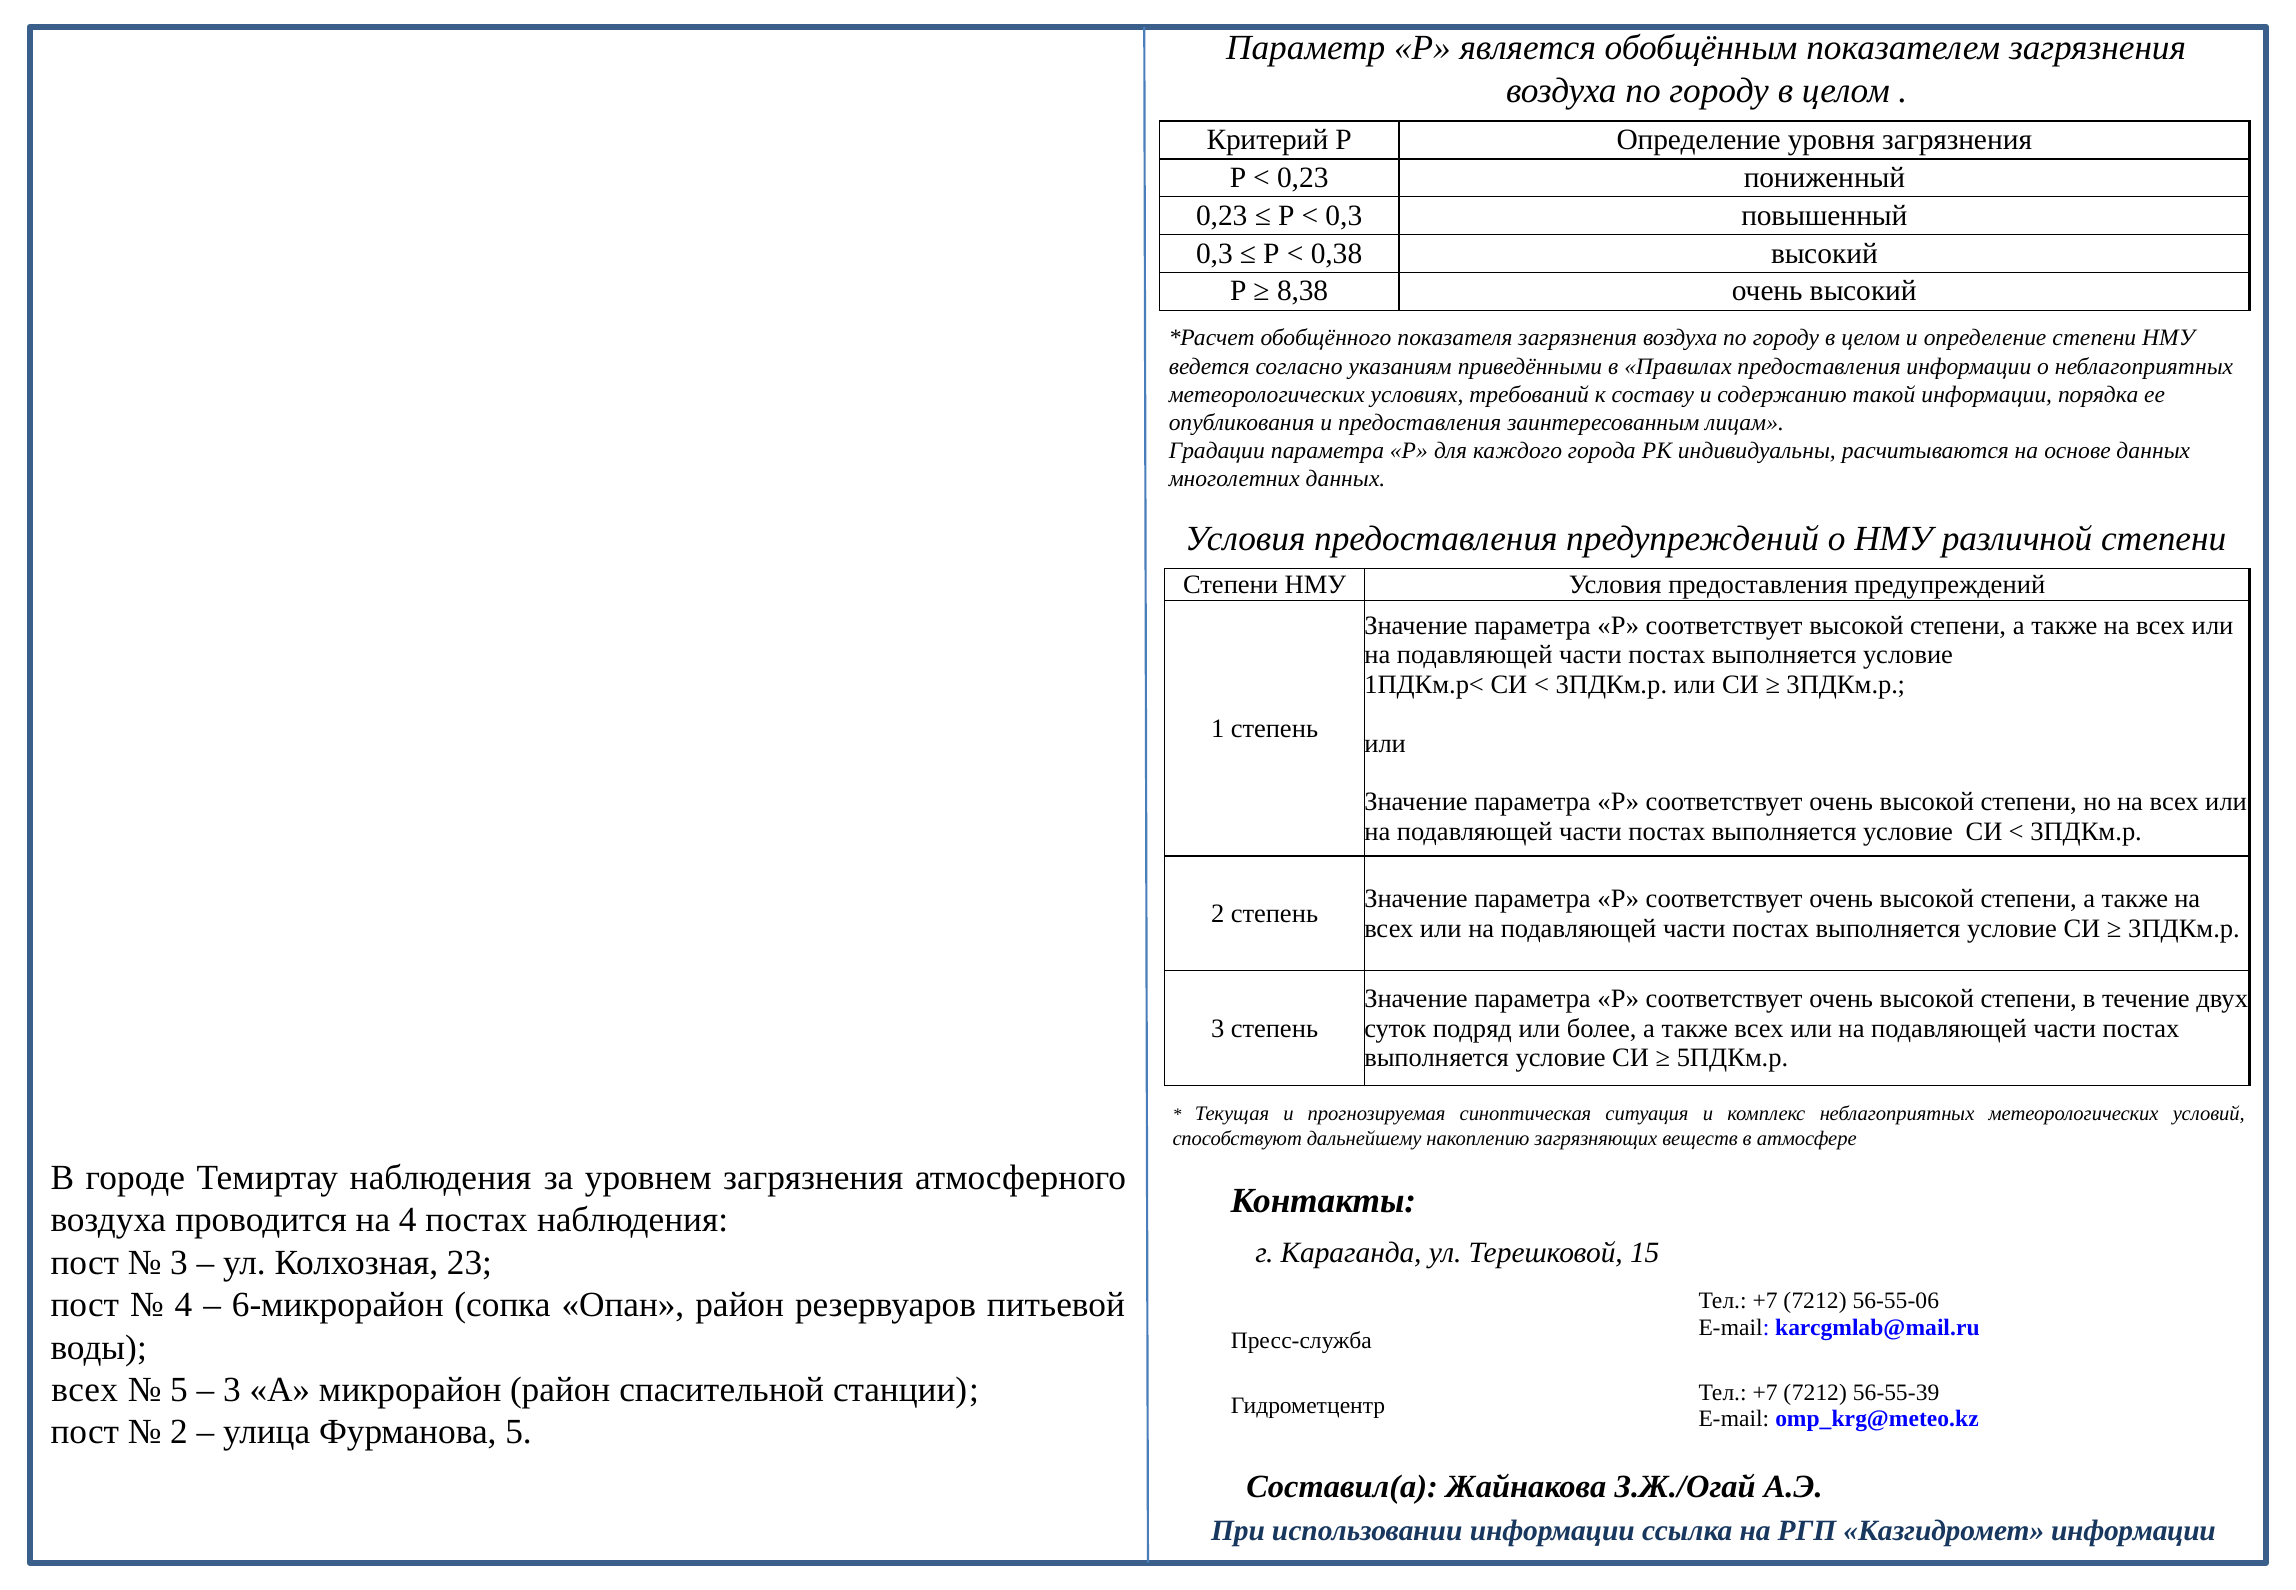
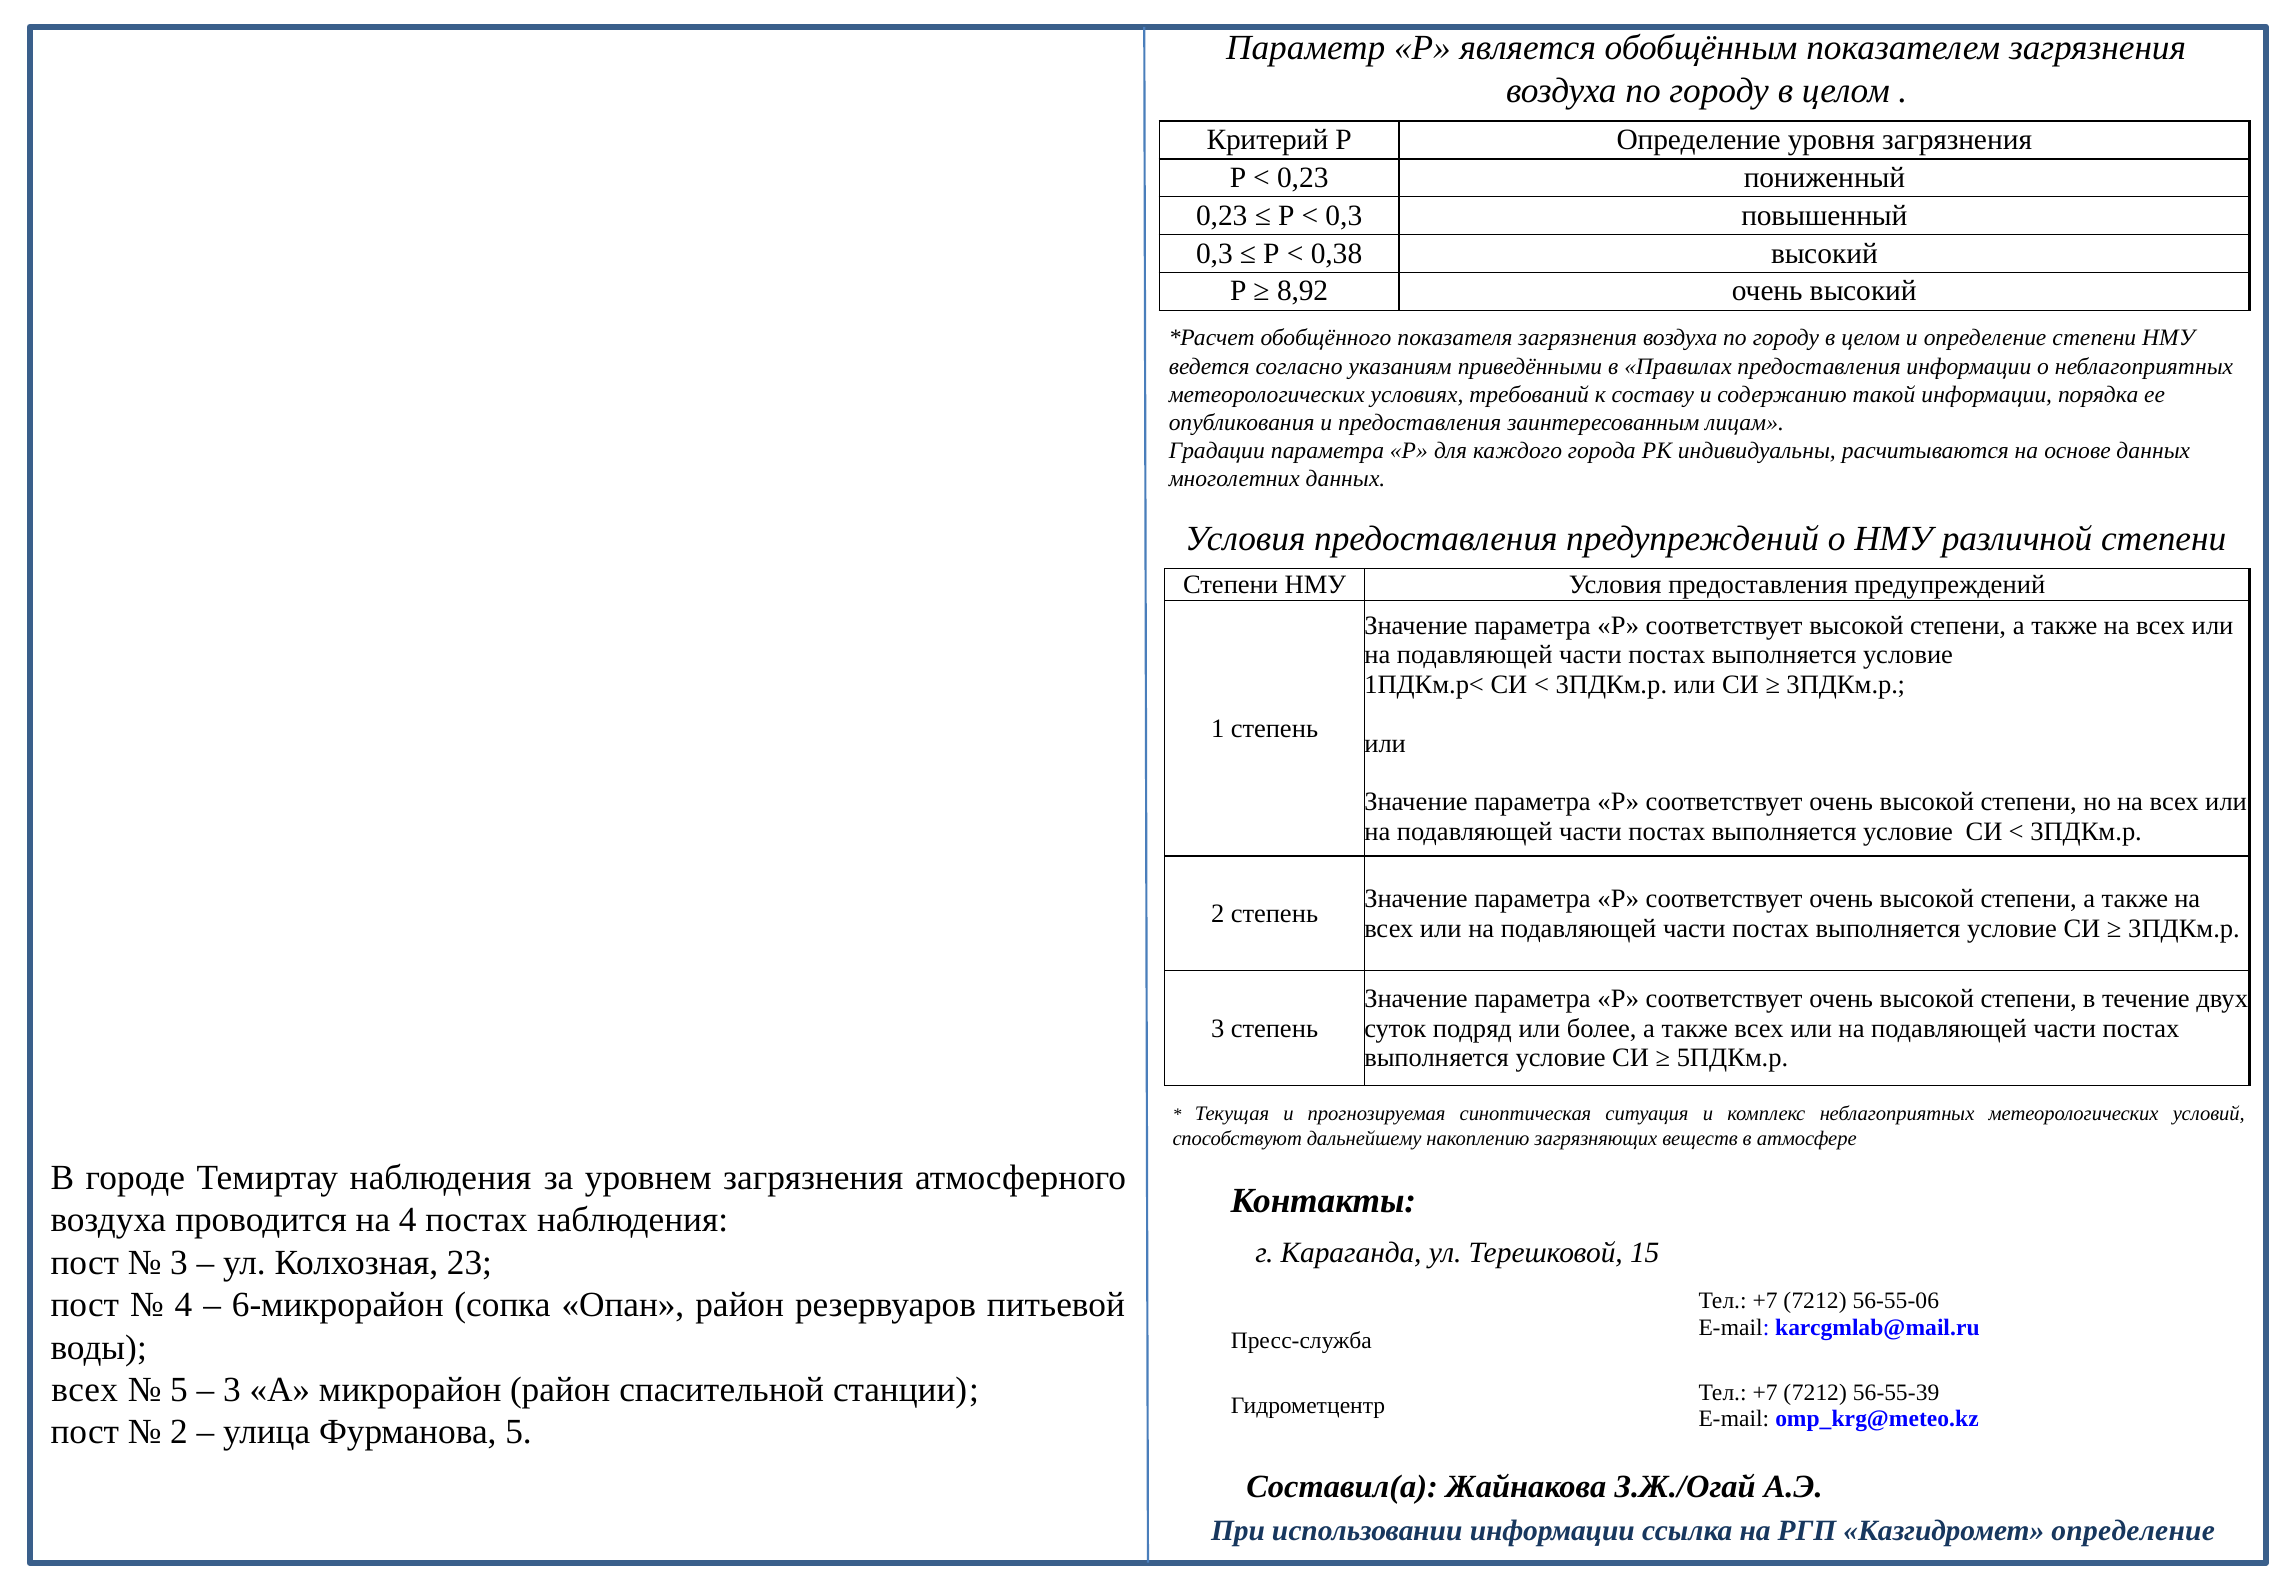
8,38: 8,38 -> 8,92
Казгидромет информации: информации -> определение
